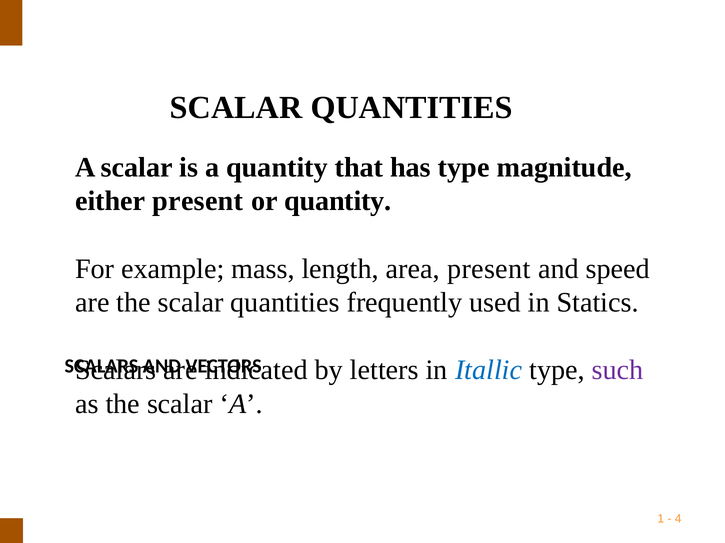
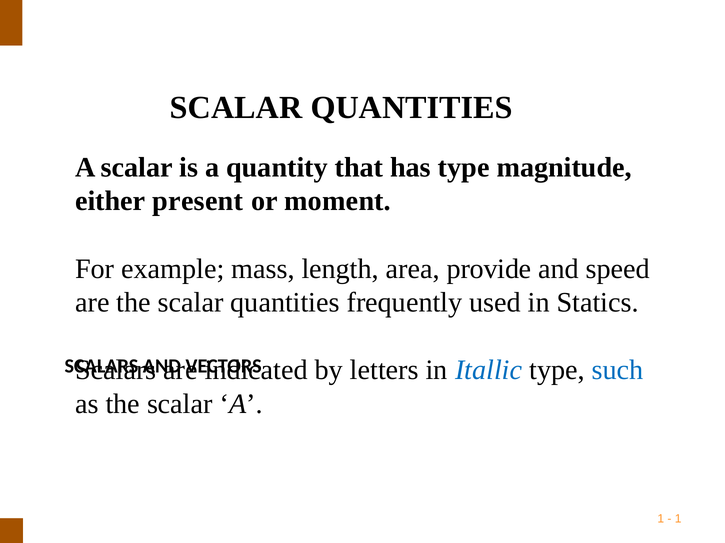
or quantity: quantity -> moment
area present: present -> provide
such colour: purple -> blue
4 at (678, 519): 4 -> 1
